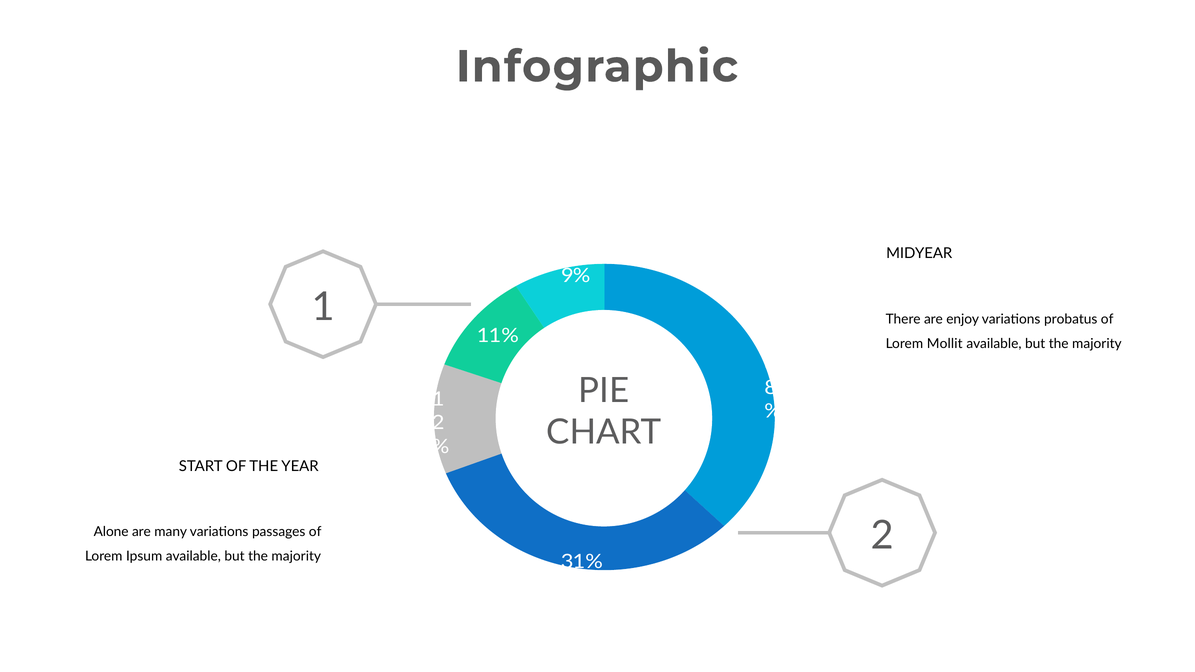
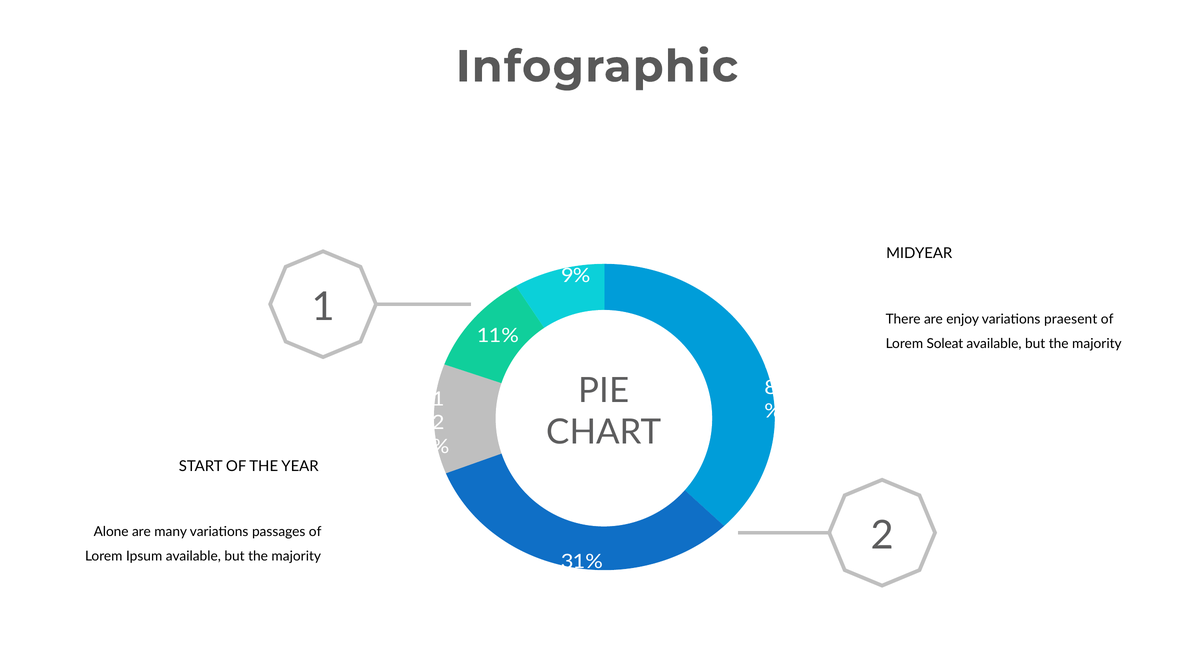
probatus: probatus -> praesent
Mollit: Mollit -> Soleat
